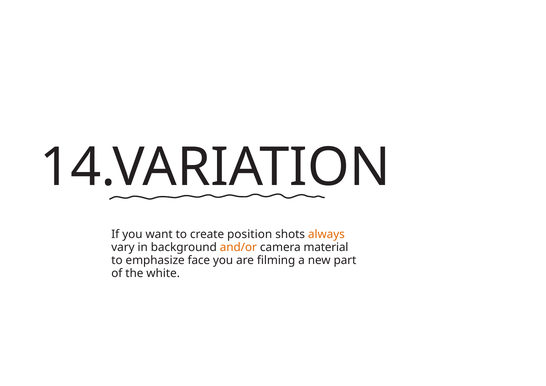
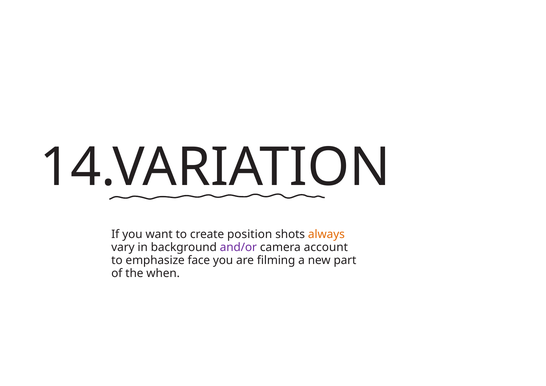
and/or colour: orange -> purple
material: material -> account
white: white -> when
